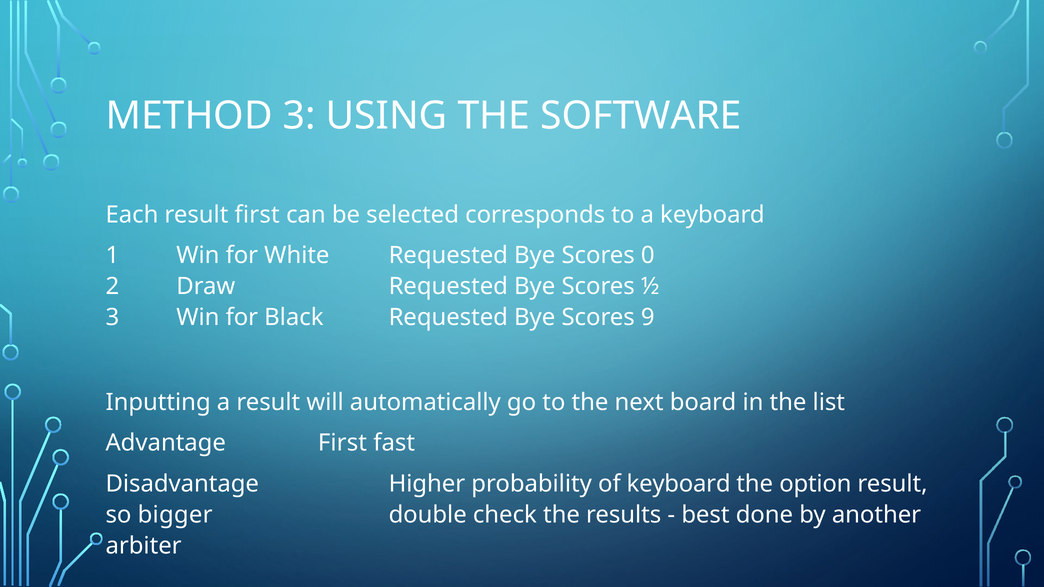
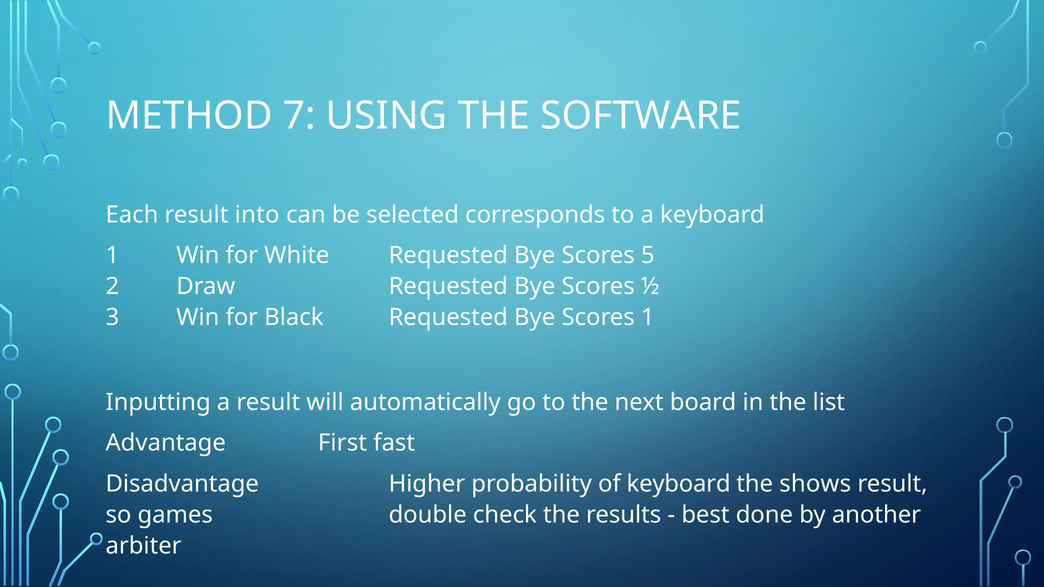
METHOD 3: 3 -> 7
result first: first -> into
0: 0 -> 5
Scores 9: 9 -> 1
option: option -> shows
bigger: bigger -> games
